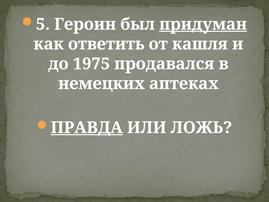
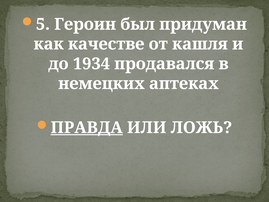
придуман underline: present -> none
ответить: ответить -> качестве
1975: 1975 -> 1934
